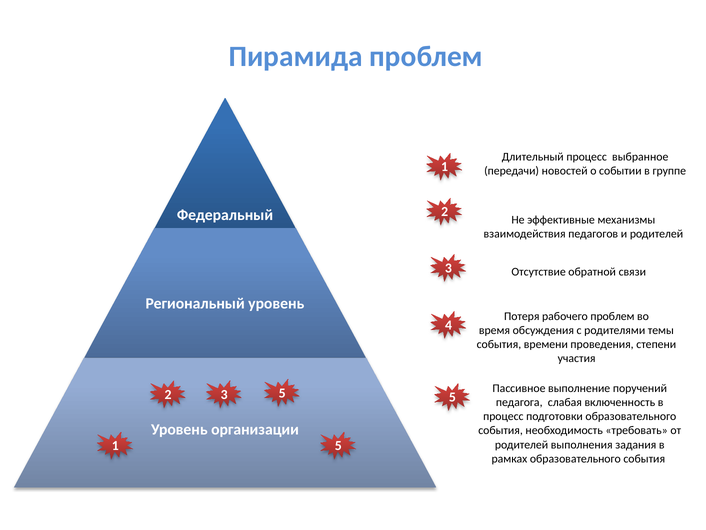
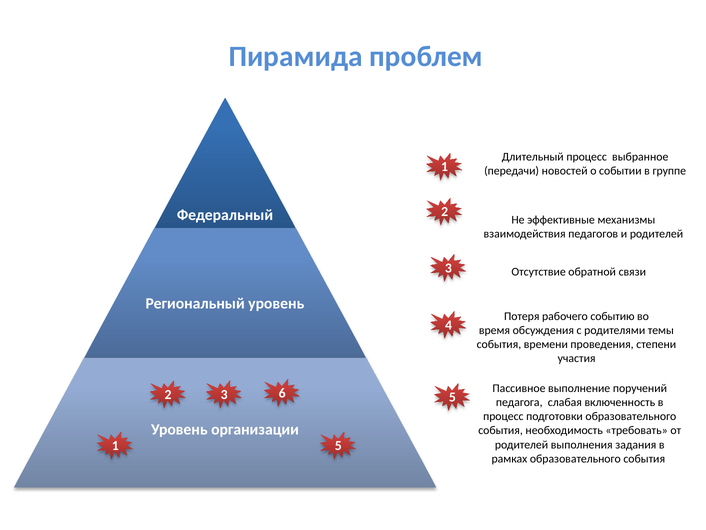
рабочего проблем: проблем -> событию
3 5: 5 -> 6
